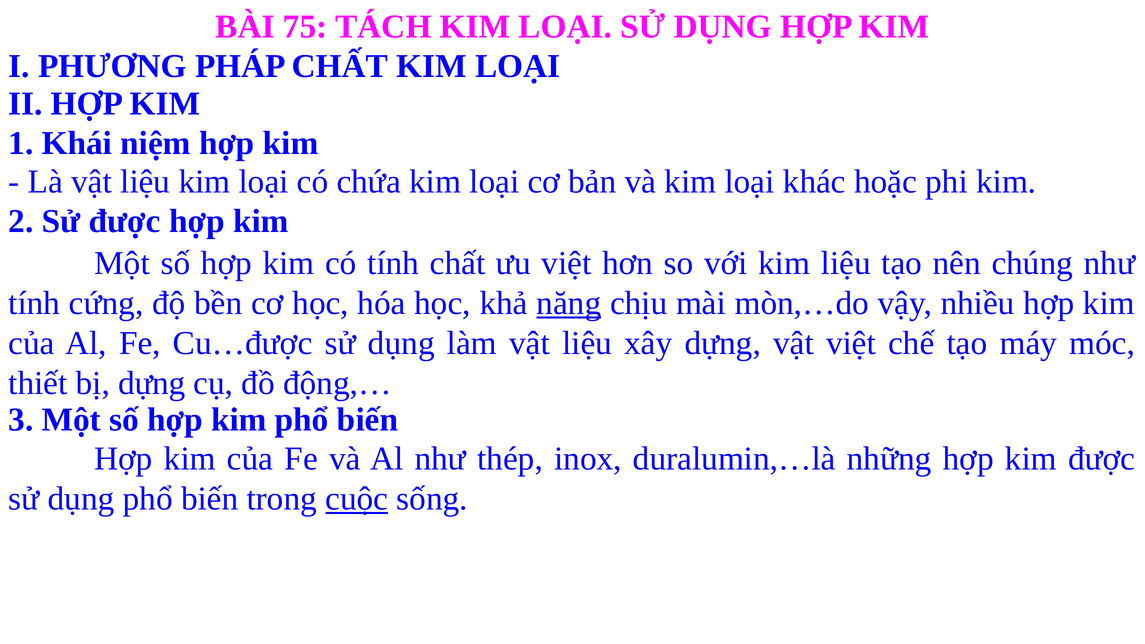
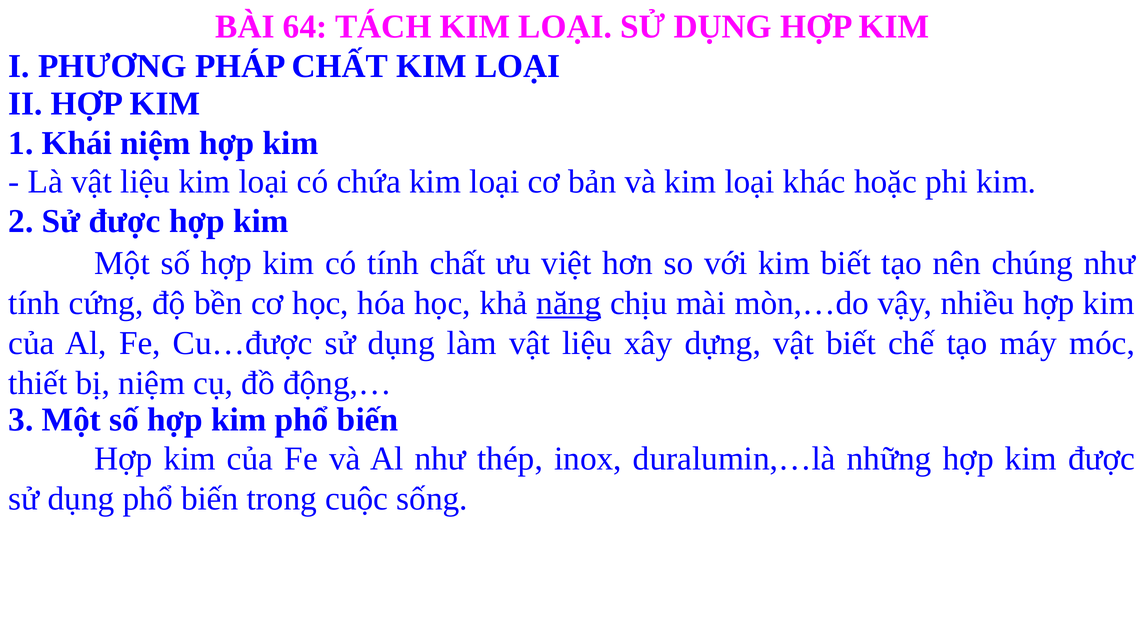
75: 75 -> 64
kim liệu: liệu -> biết
vật việt: việt -> biết
bị dựng: dựng -> niệm
cuộc underline: present -> none
